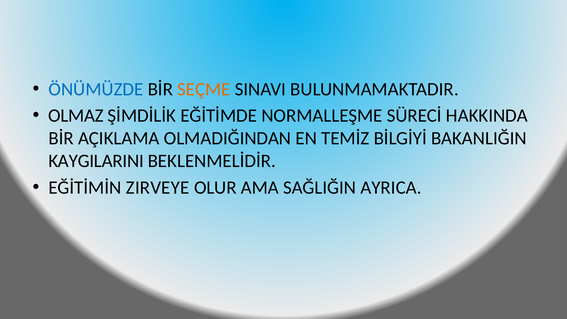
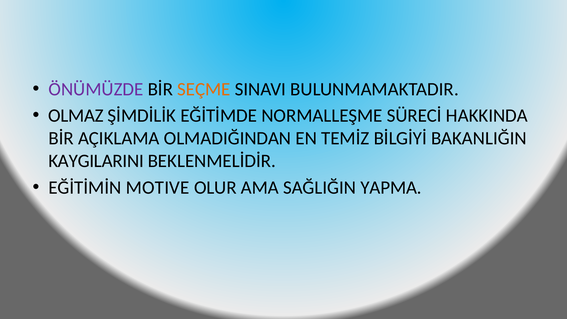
ÖNÜMÜZDE colour: blue -> purple
ZIRVEYE: ZIRVEYE -> MOTIVE
AYRICA: AYRICA -> YAPMA
